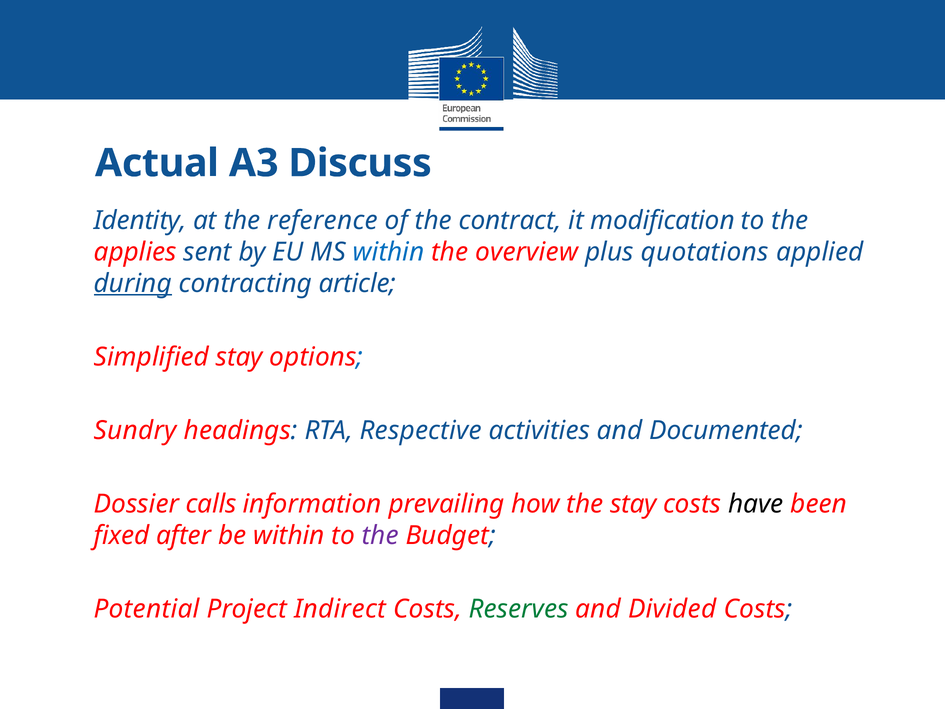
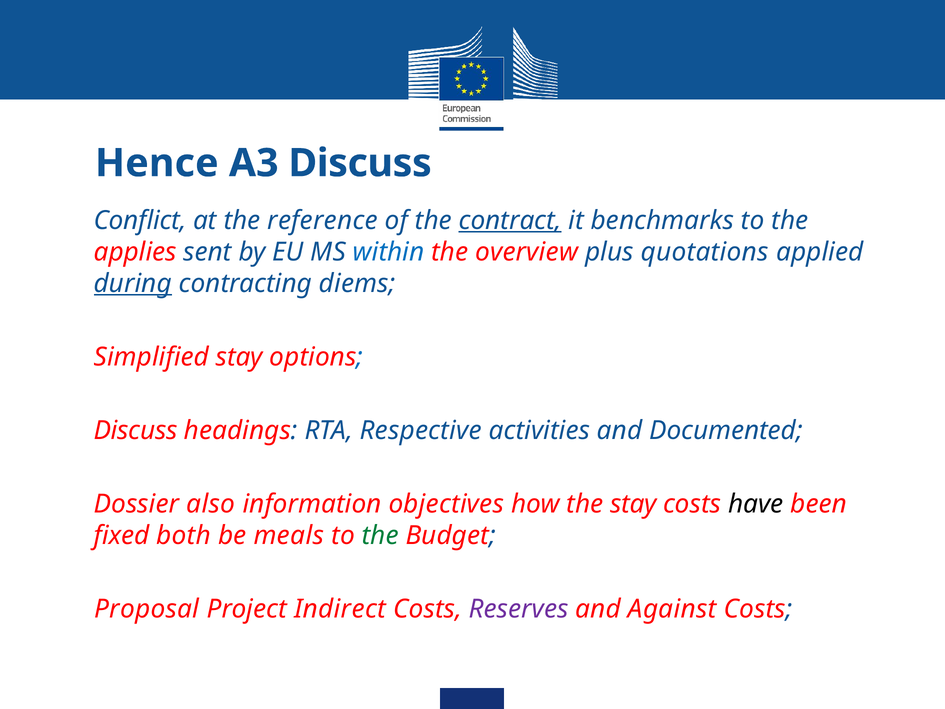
Actual: Actual -> Hence
Identity: Identity -> Conflict
contract underline: none -> present
modification: modification -> benchmarks
article: article -> diems
Sundry at (135, 430): Sundry -> Discuss
calls: calls -> also
prevailing: prevailing -> objectives
after: after -> both
be within: within -> meals
the at (380, 536) colour: purple -> green
Potential: Potential -> Proposal
Reserves colour: green -> purple
Divided: Divided -> Against
